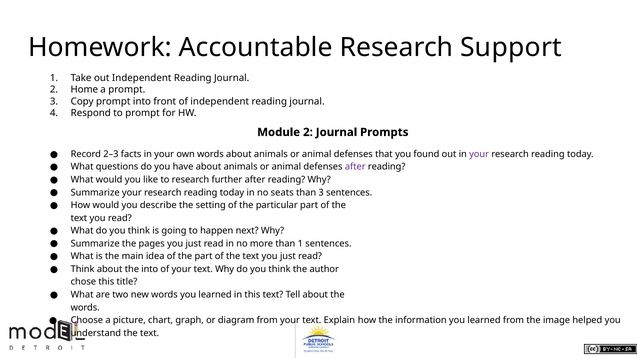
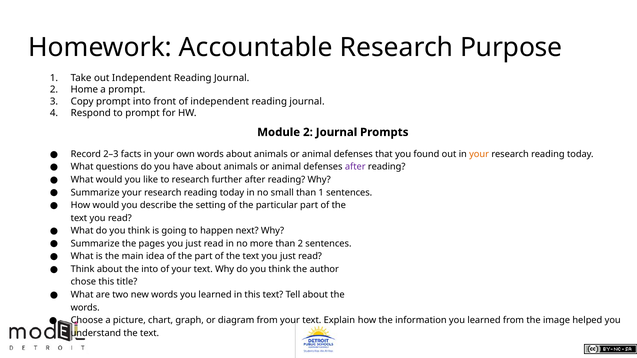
Support: Support -> Purpose
your at (479, 154) colour: purple -> orange
seats: seats -> small
than 3: 3 -> 1
than 1: 1 -> 2
